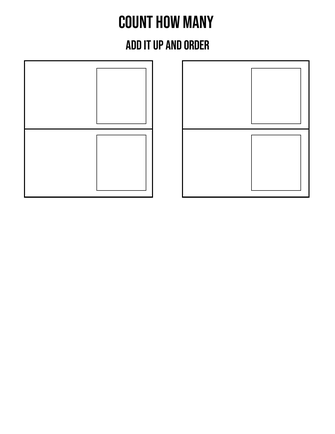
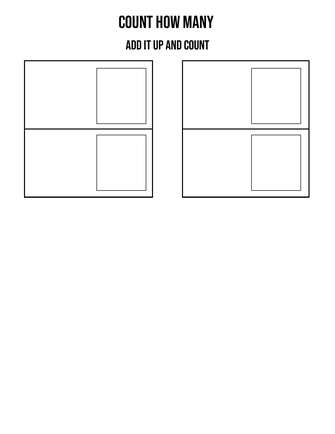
and Order: Order -> Count
